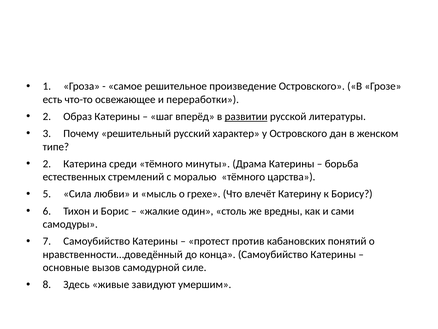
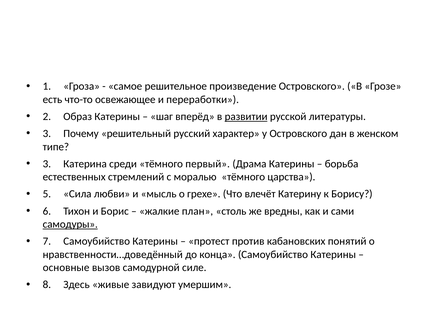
2 at (47, 164): 2 -> 3
минуты: минуты -> первый
один: один -> план
самодуры underline: none -> present
